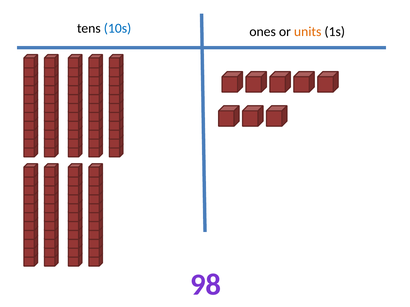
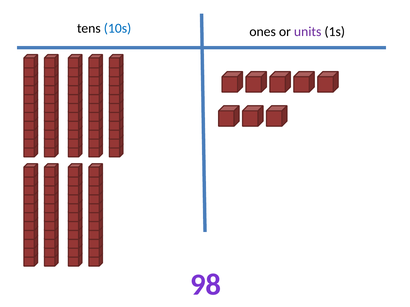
units colour: orange -> purple
